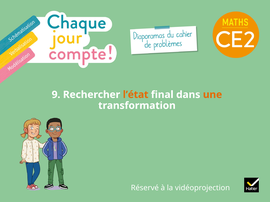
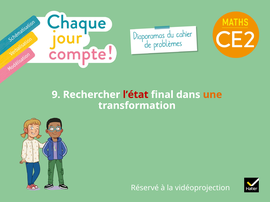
l’état colour: orange -> red
